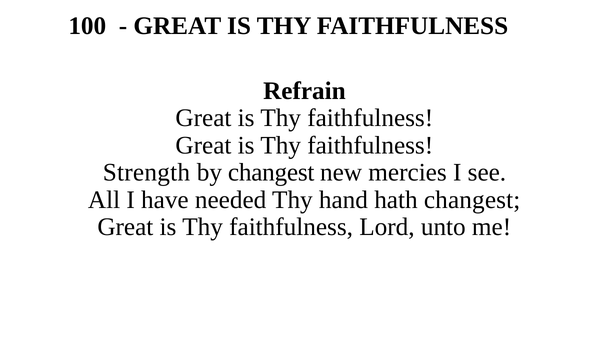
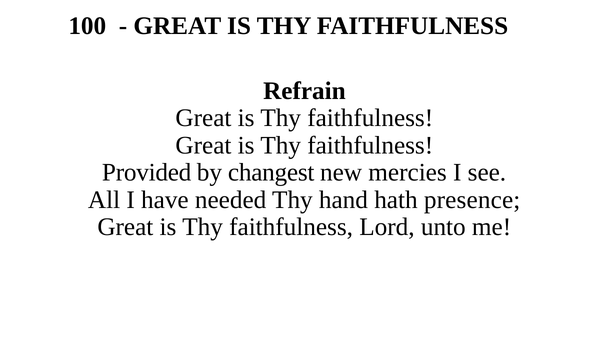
Strength: Strength -> Provided
hath changest: changest -> presence
